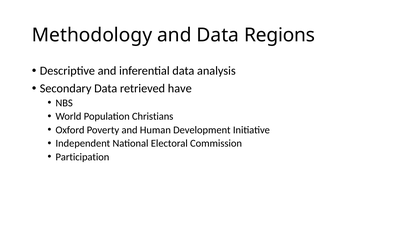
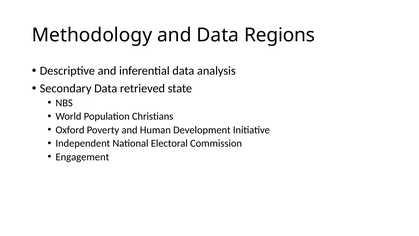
have: have -> state
Participation: Participation -> Engagement
